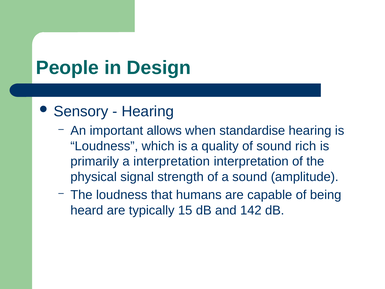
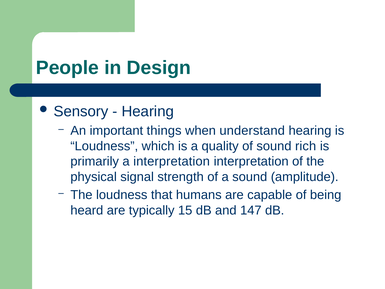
allows: allows -> things
standardise: standardise -> understand
142: 142 -> 147
